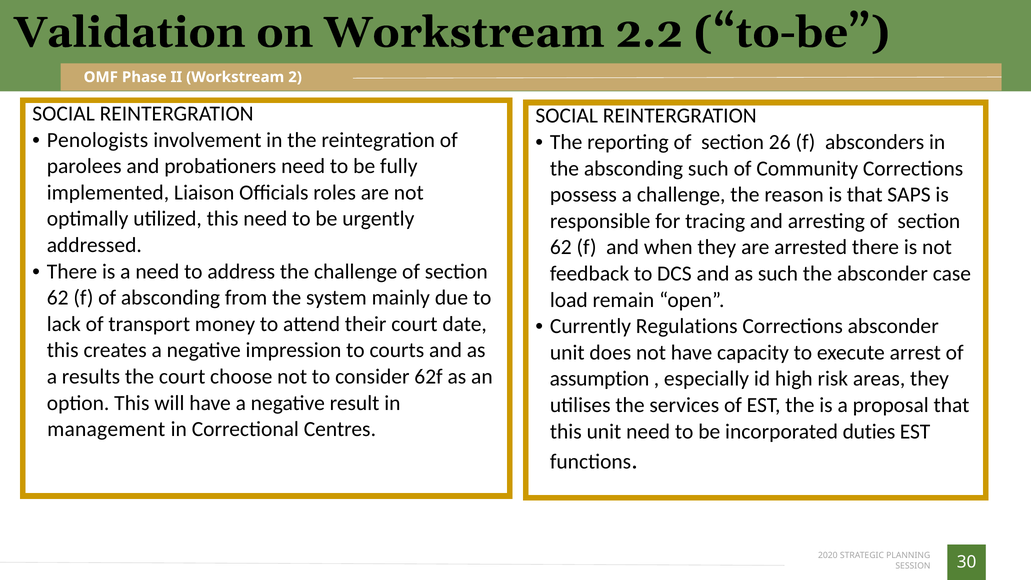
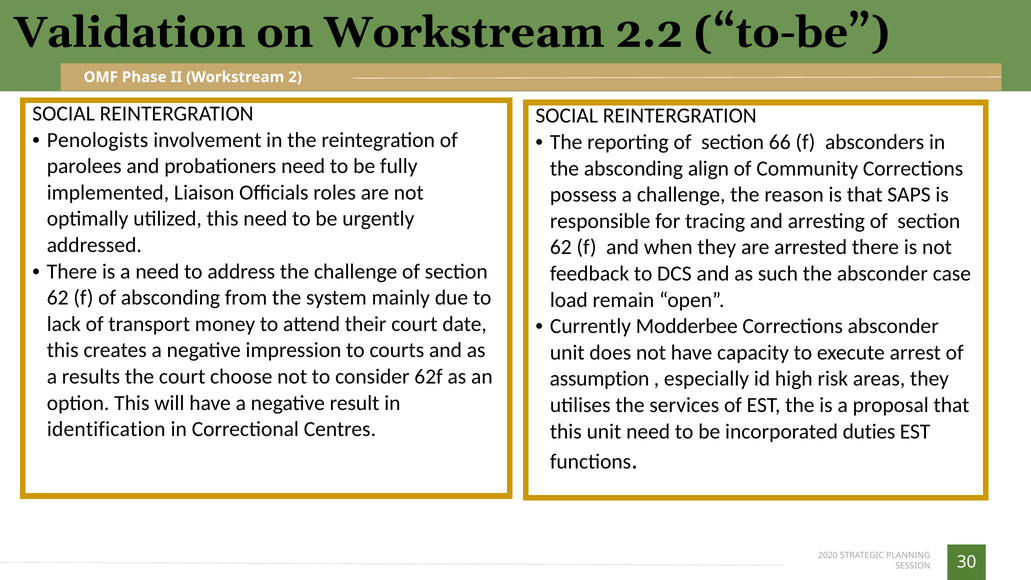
26: 26 -> 66
absconding such: such -> align
Regulations: Regulations -> Modderbee
management: management -> identification
